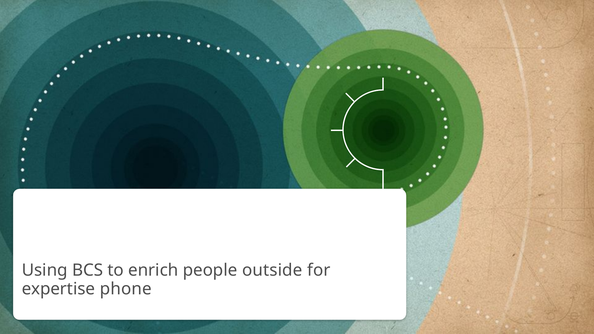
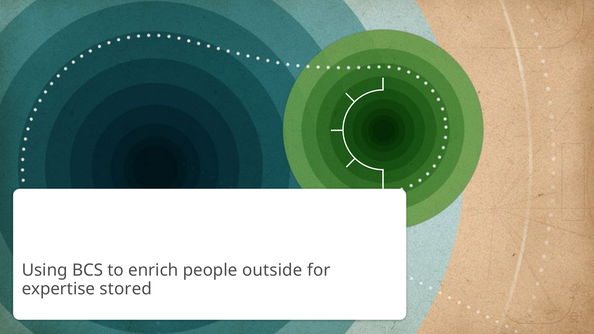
phone: phone -> stored
